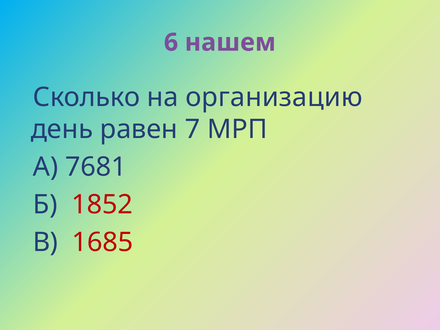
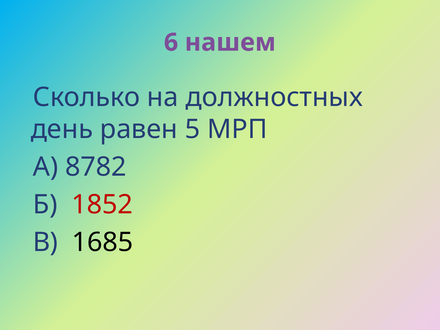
организацию: организацию -> должностных
7: 7 -> 5
7681: 7681 -> 8782
1685 colour: red -> black
